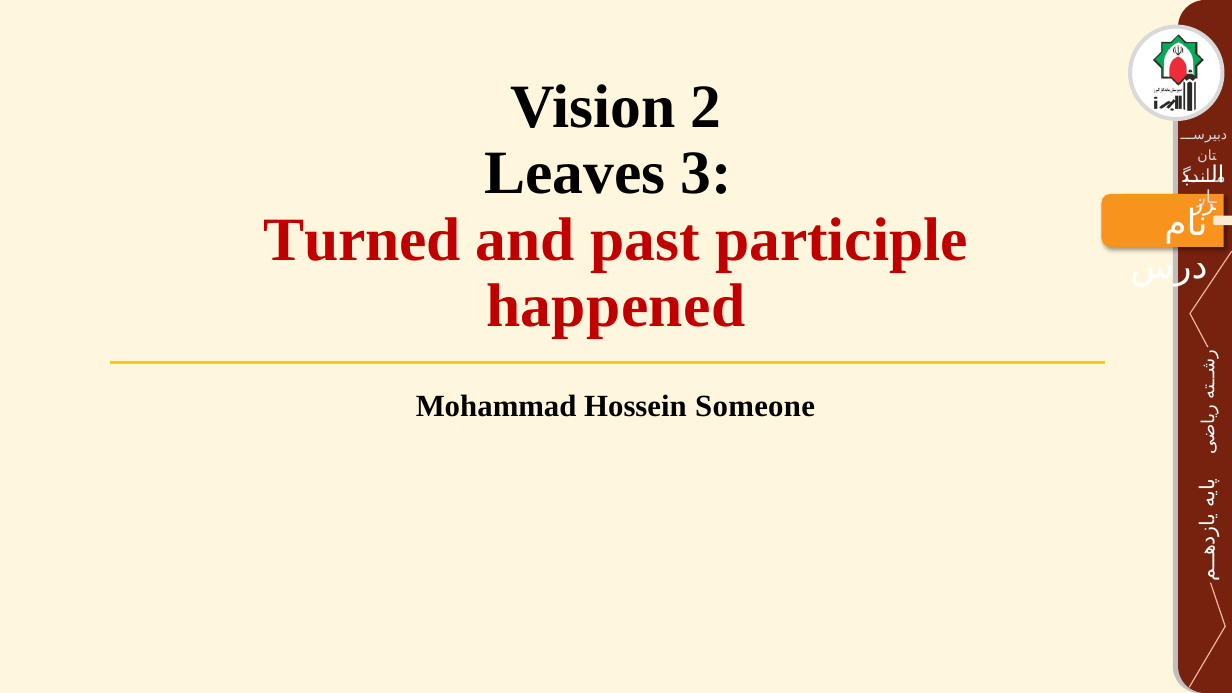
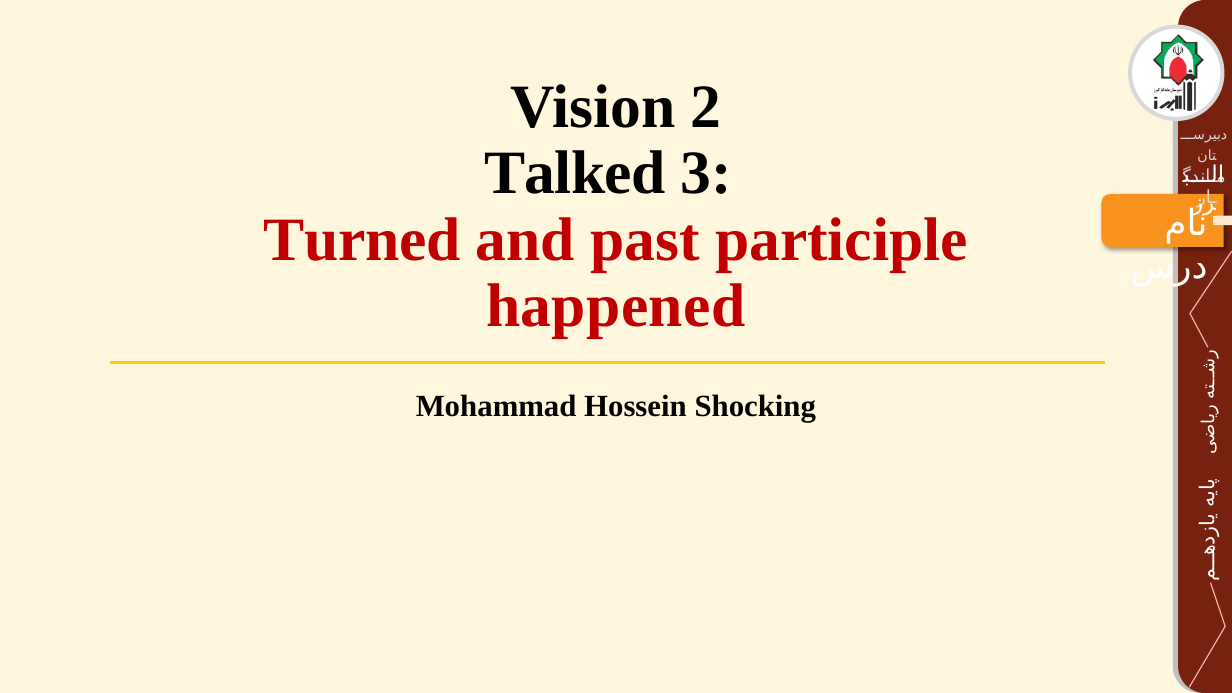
Leaves: Leaves -> Talked
Someone: Someone -> Shocking
